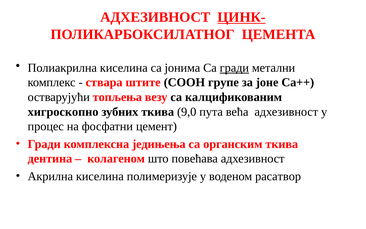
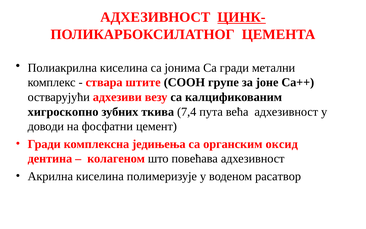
гради at (234, 68) underline: present -> none
топљења: топљења -> адхезиви
9,0: 9,0 -> 7,4
процес: процес -> доводи
органским ткива: ткива -> оксид
